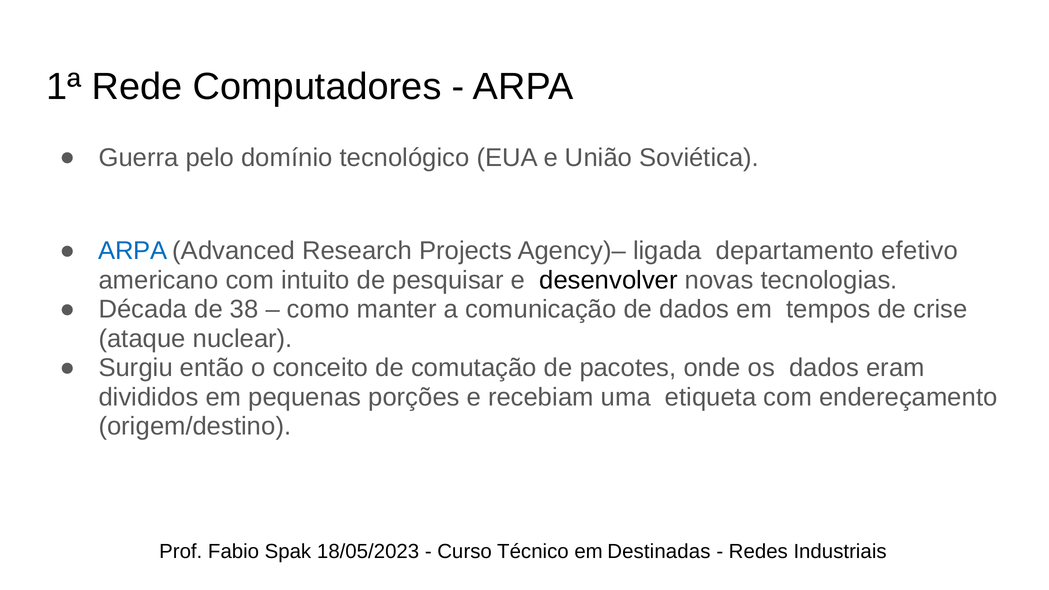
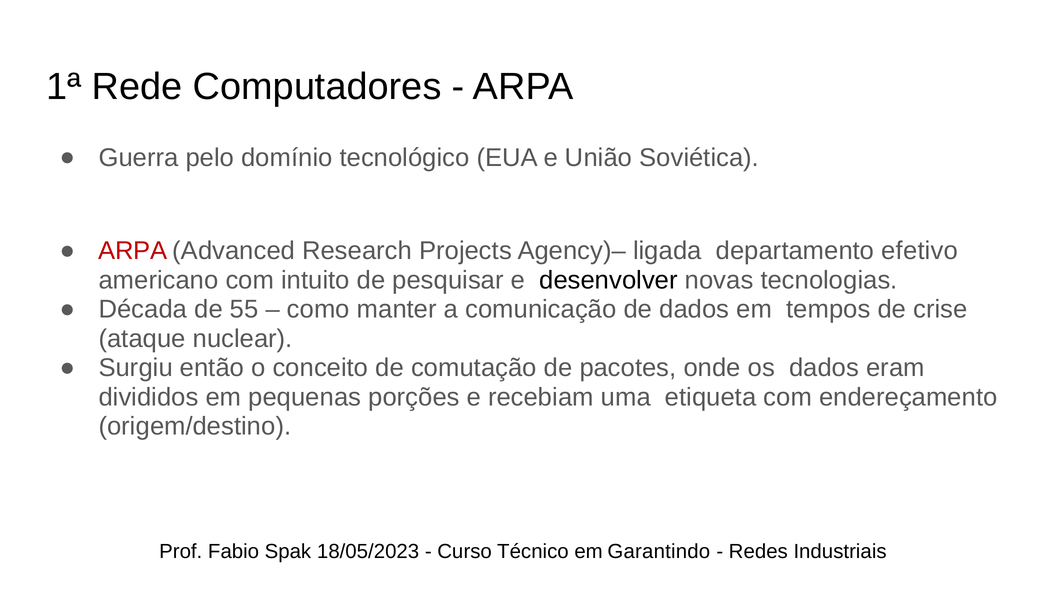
ARPA at (133, 251) colour: blue -> red
38: 38 -> 55
Destinadas: Destinadas -> Garantindo
